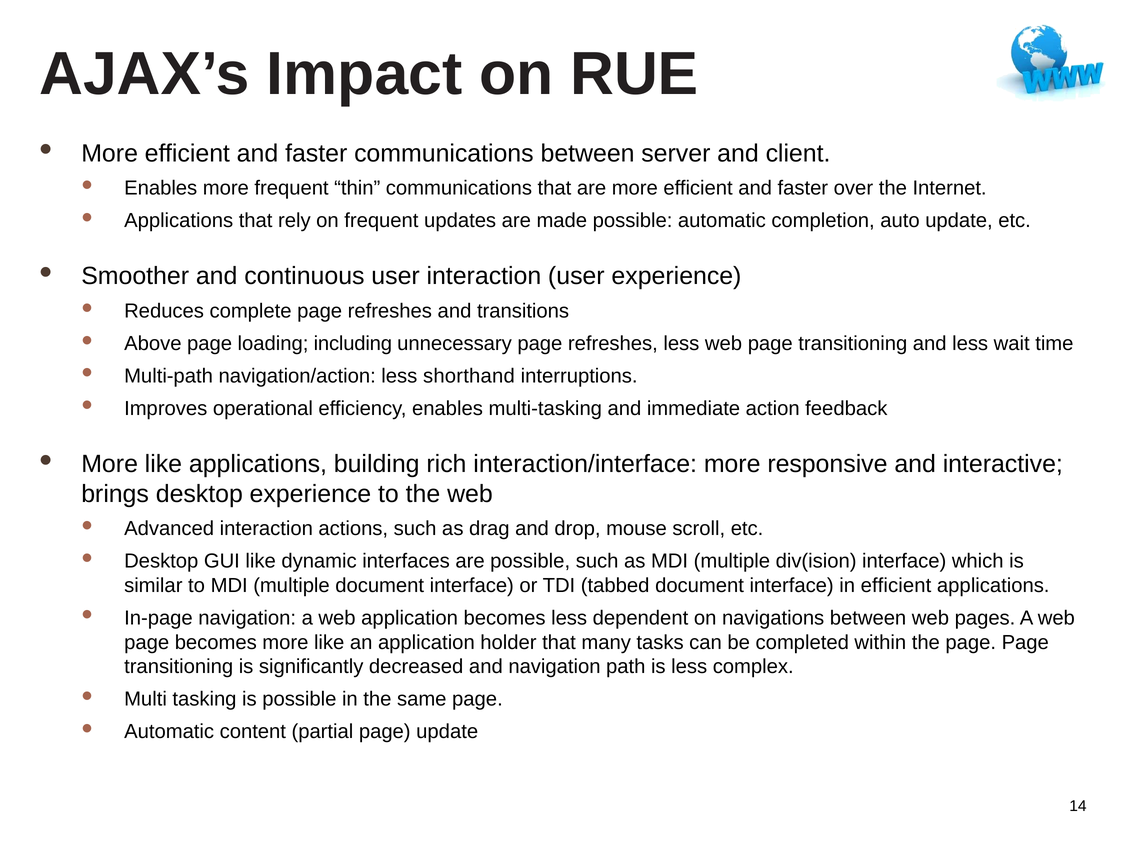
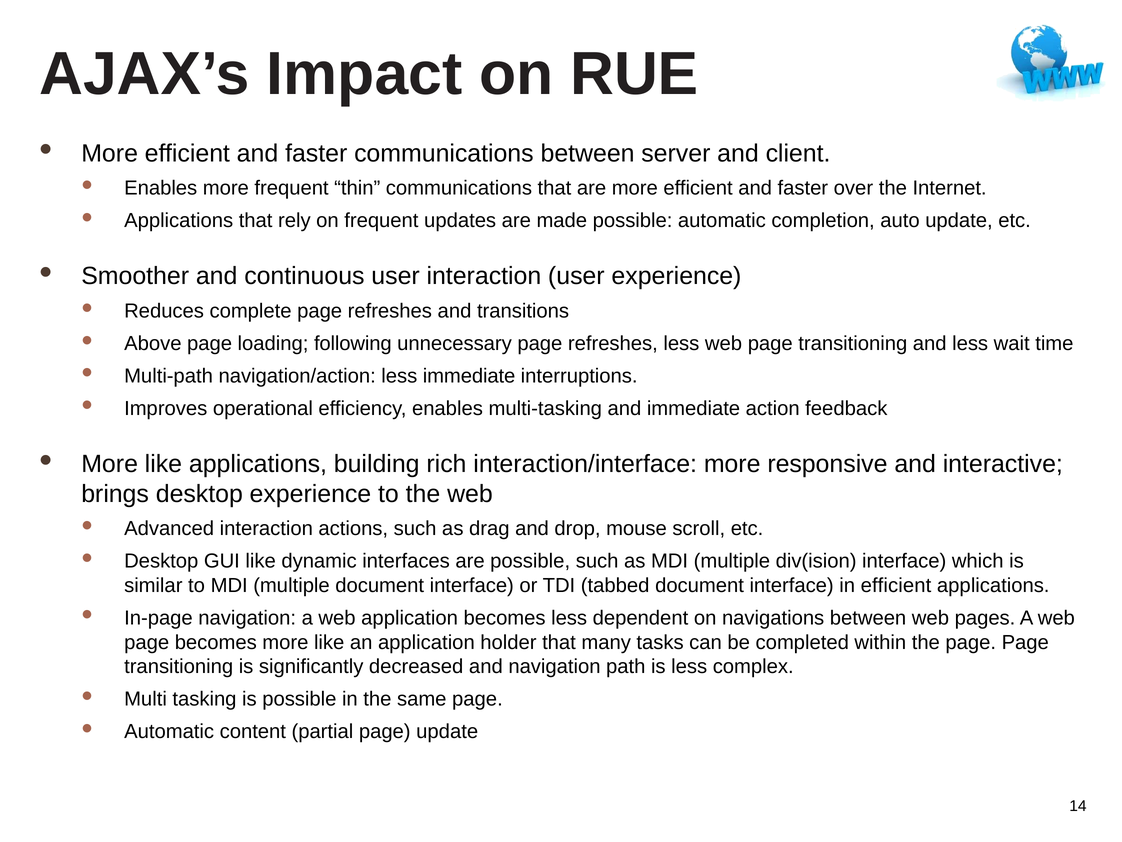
including: including -> following
less shorthand: shorthand -> immediate
